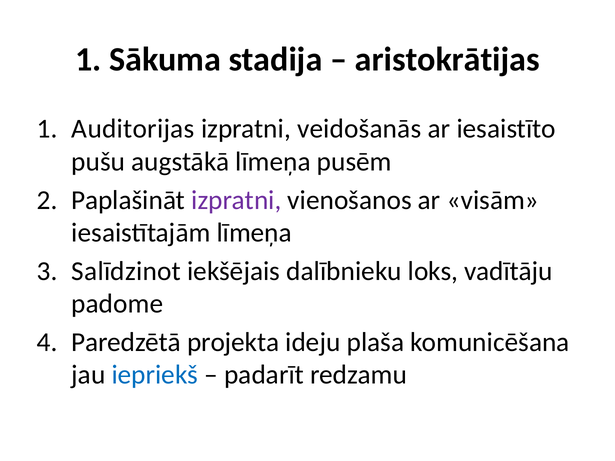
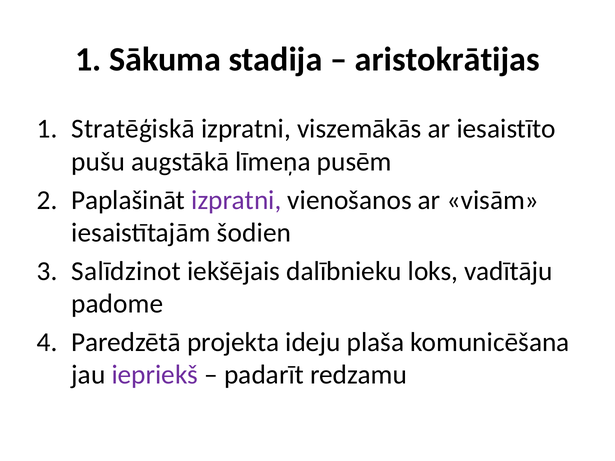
Auditorijas: Auditorijas -> Stratēģiskā
veidošanās: veidošanās -> viszemākās
iesaistītajām līmeņa: līmeņa -> šodien
iepriekš colour: blue -> purple
